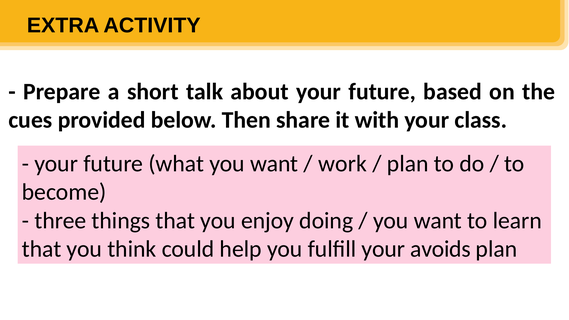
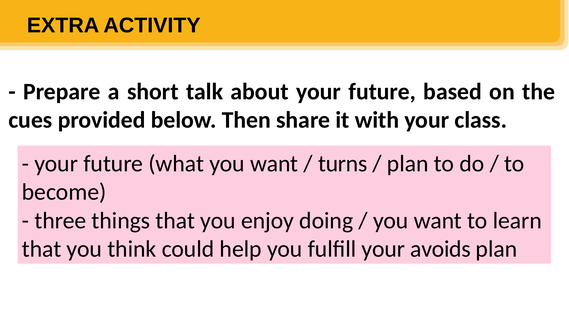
work: work -> turns
